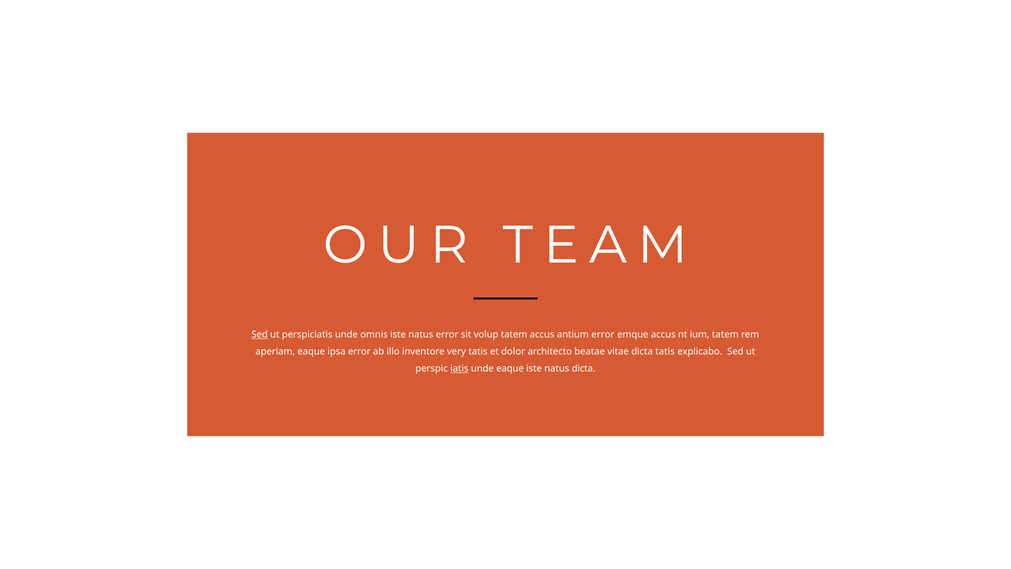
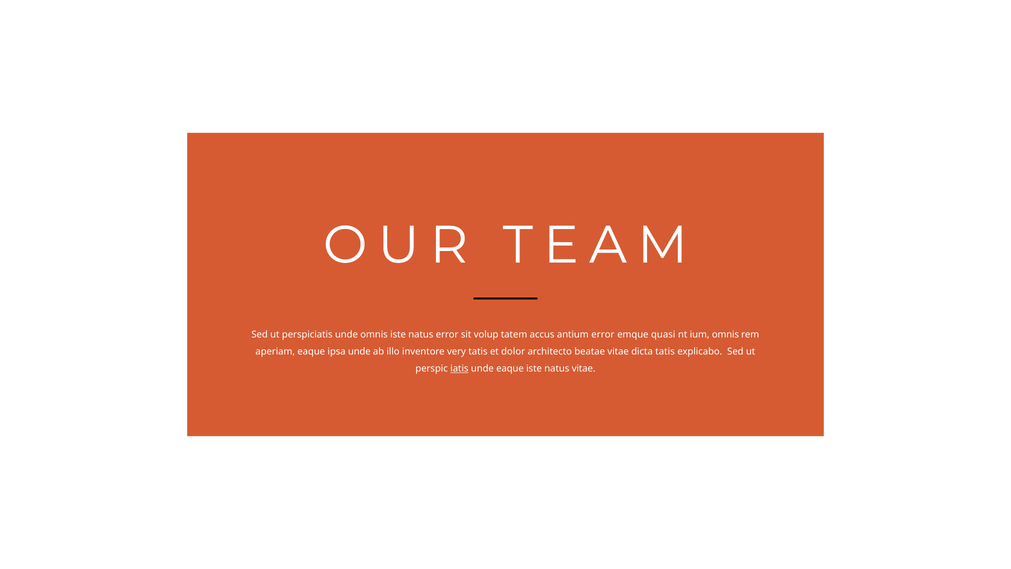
Sed at (260, 334) underline: present -> none
emque accus: accus -> quasi
ium tatem: tatem -> omnis
ipsa error: error -> unde
natus dicta: dicta -> vitae
